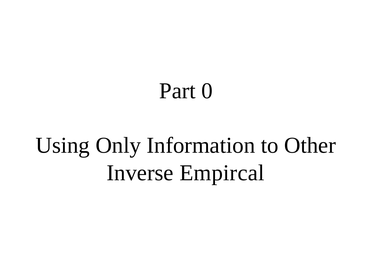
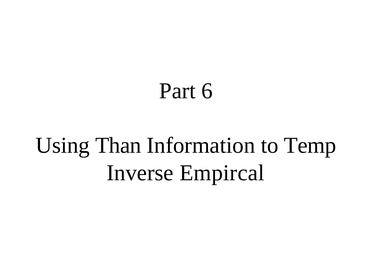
0: 0 -> 6
Only: Only -> Than
Other: Other -> Temp
